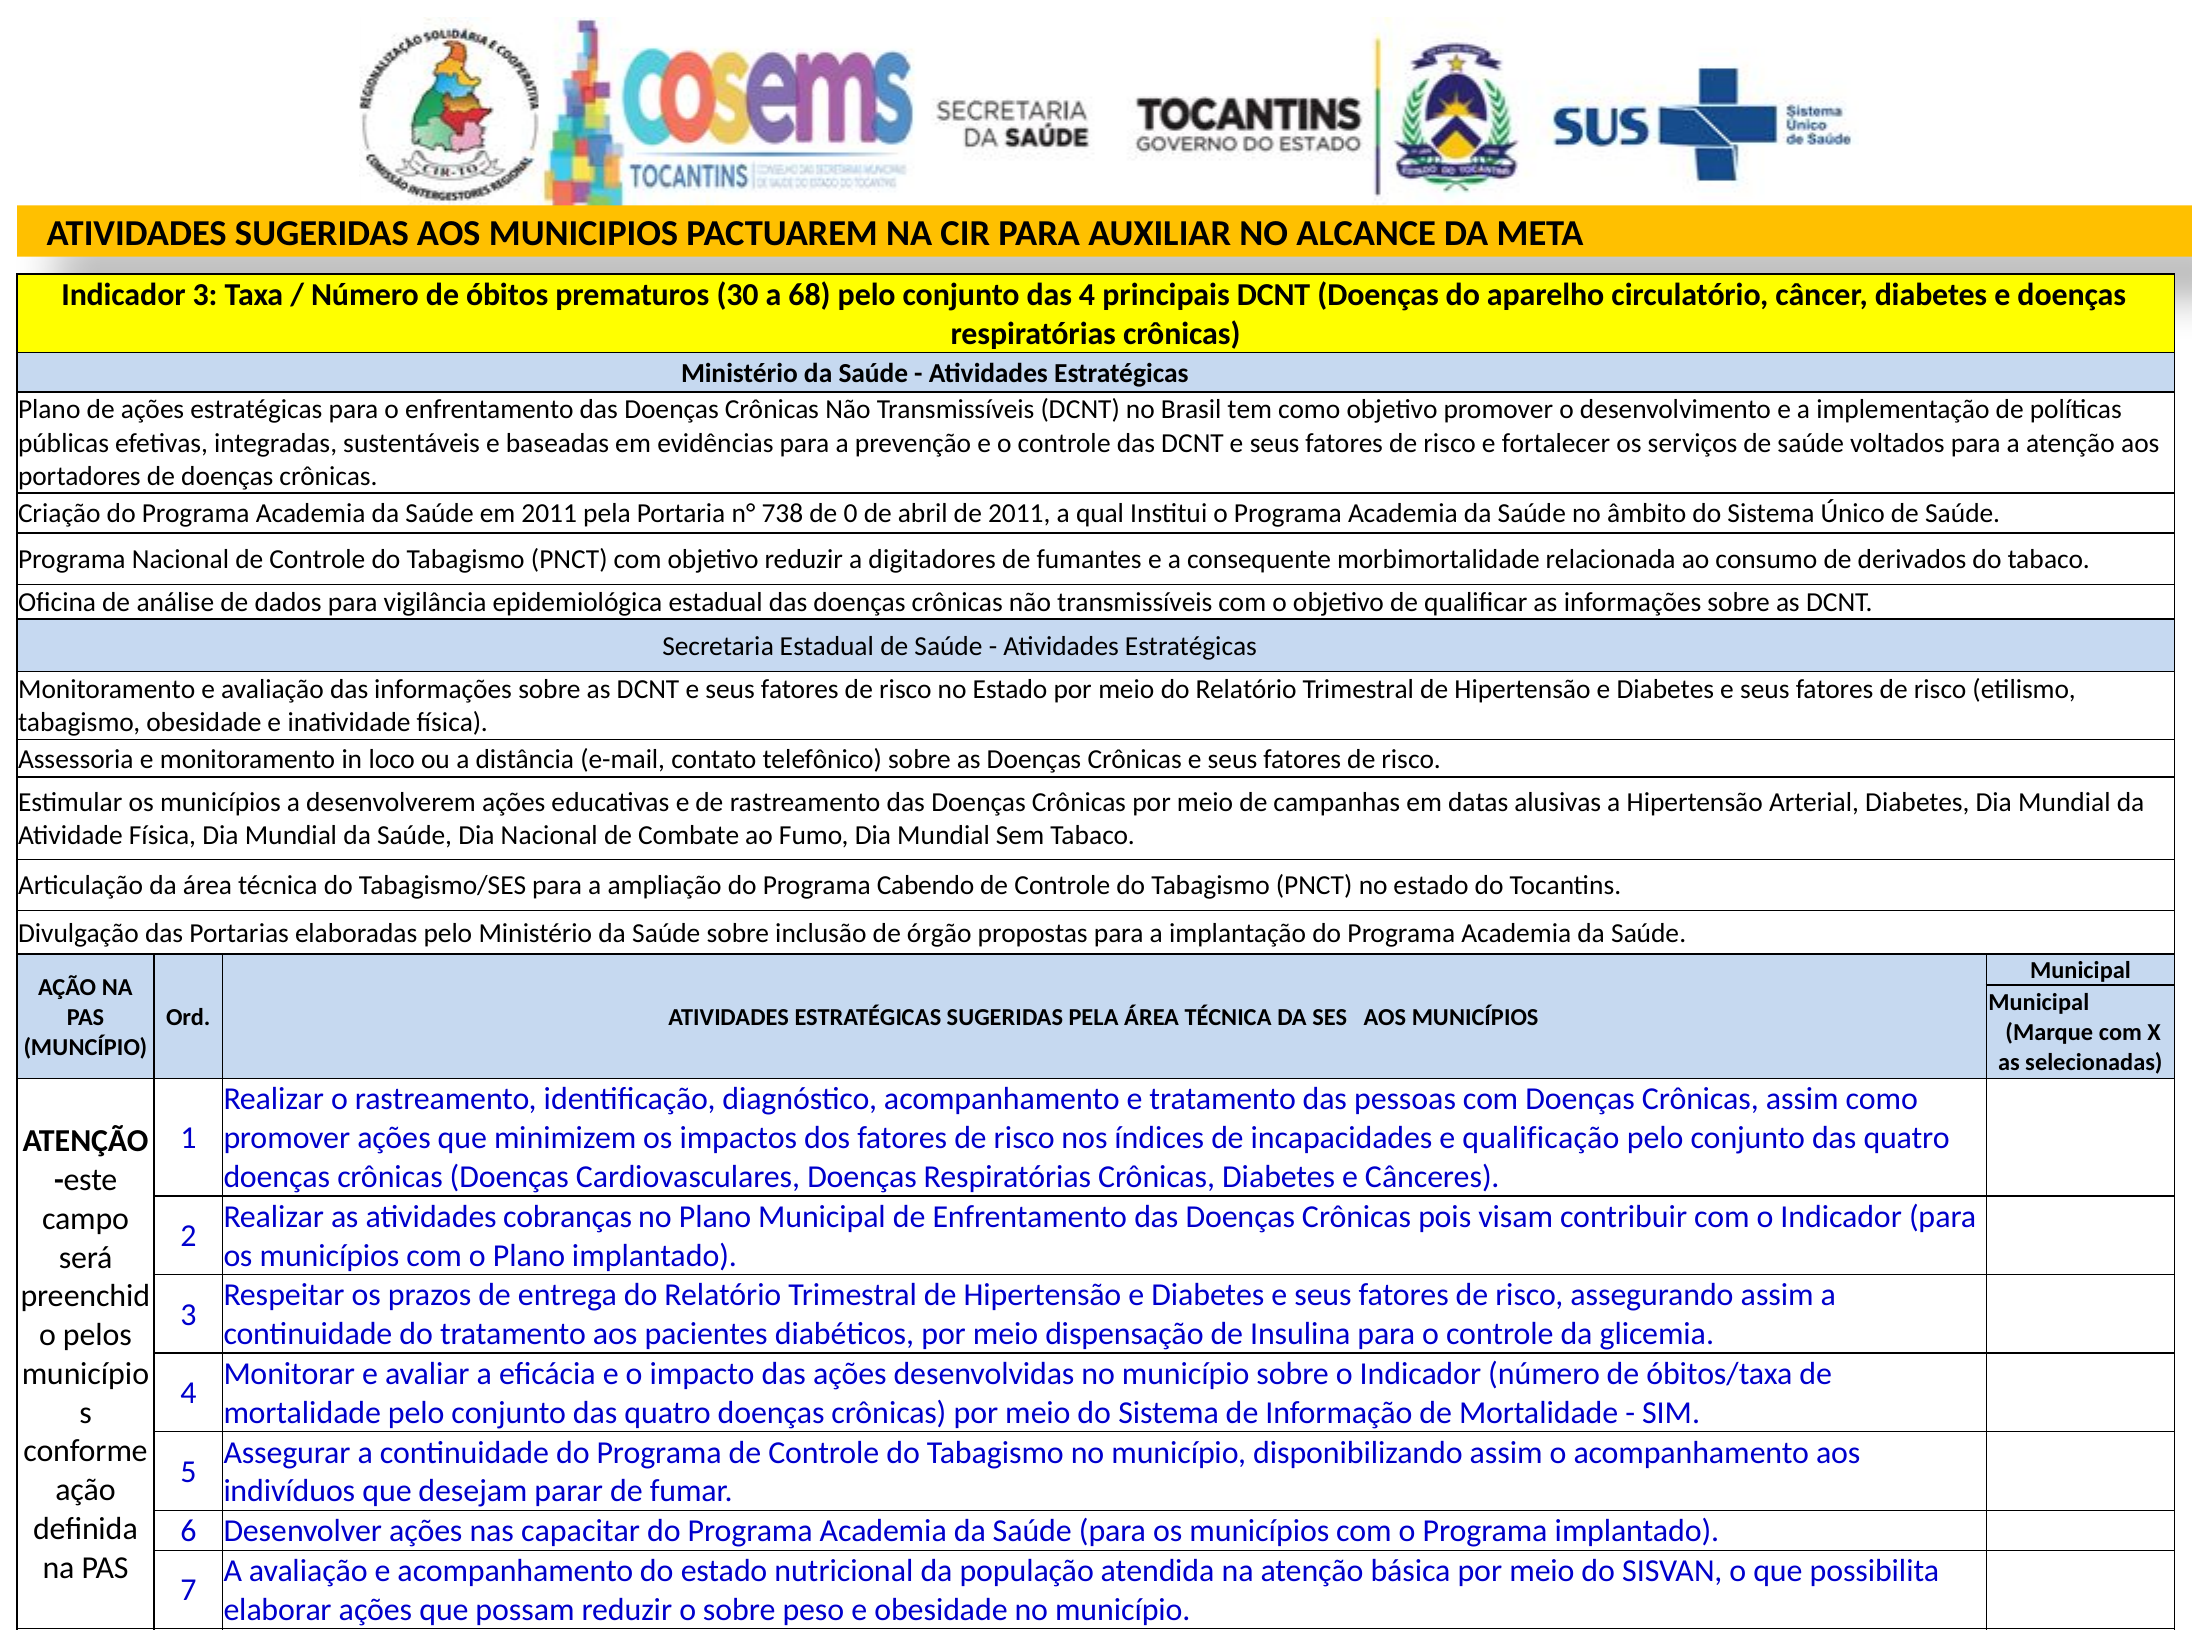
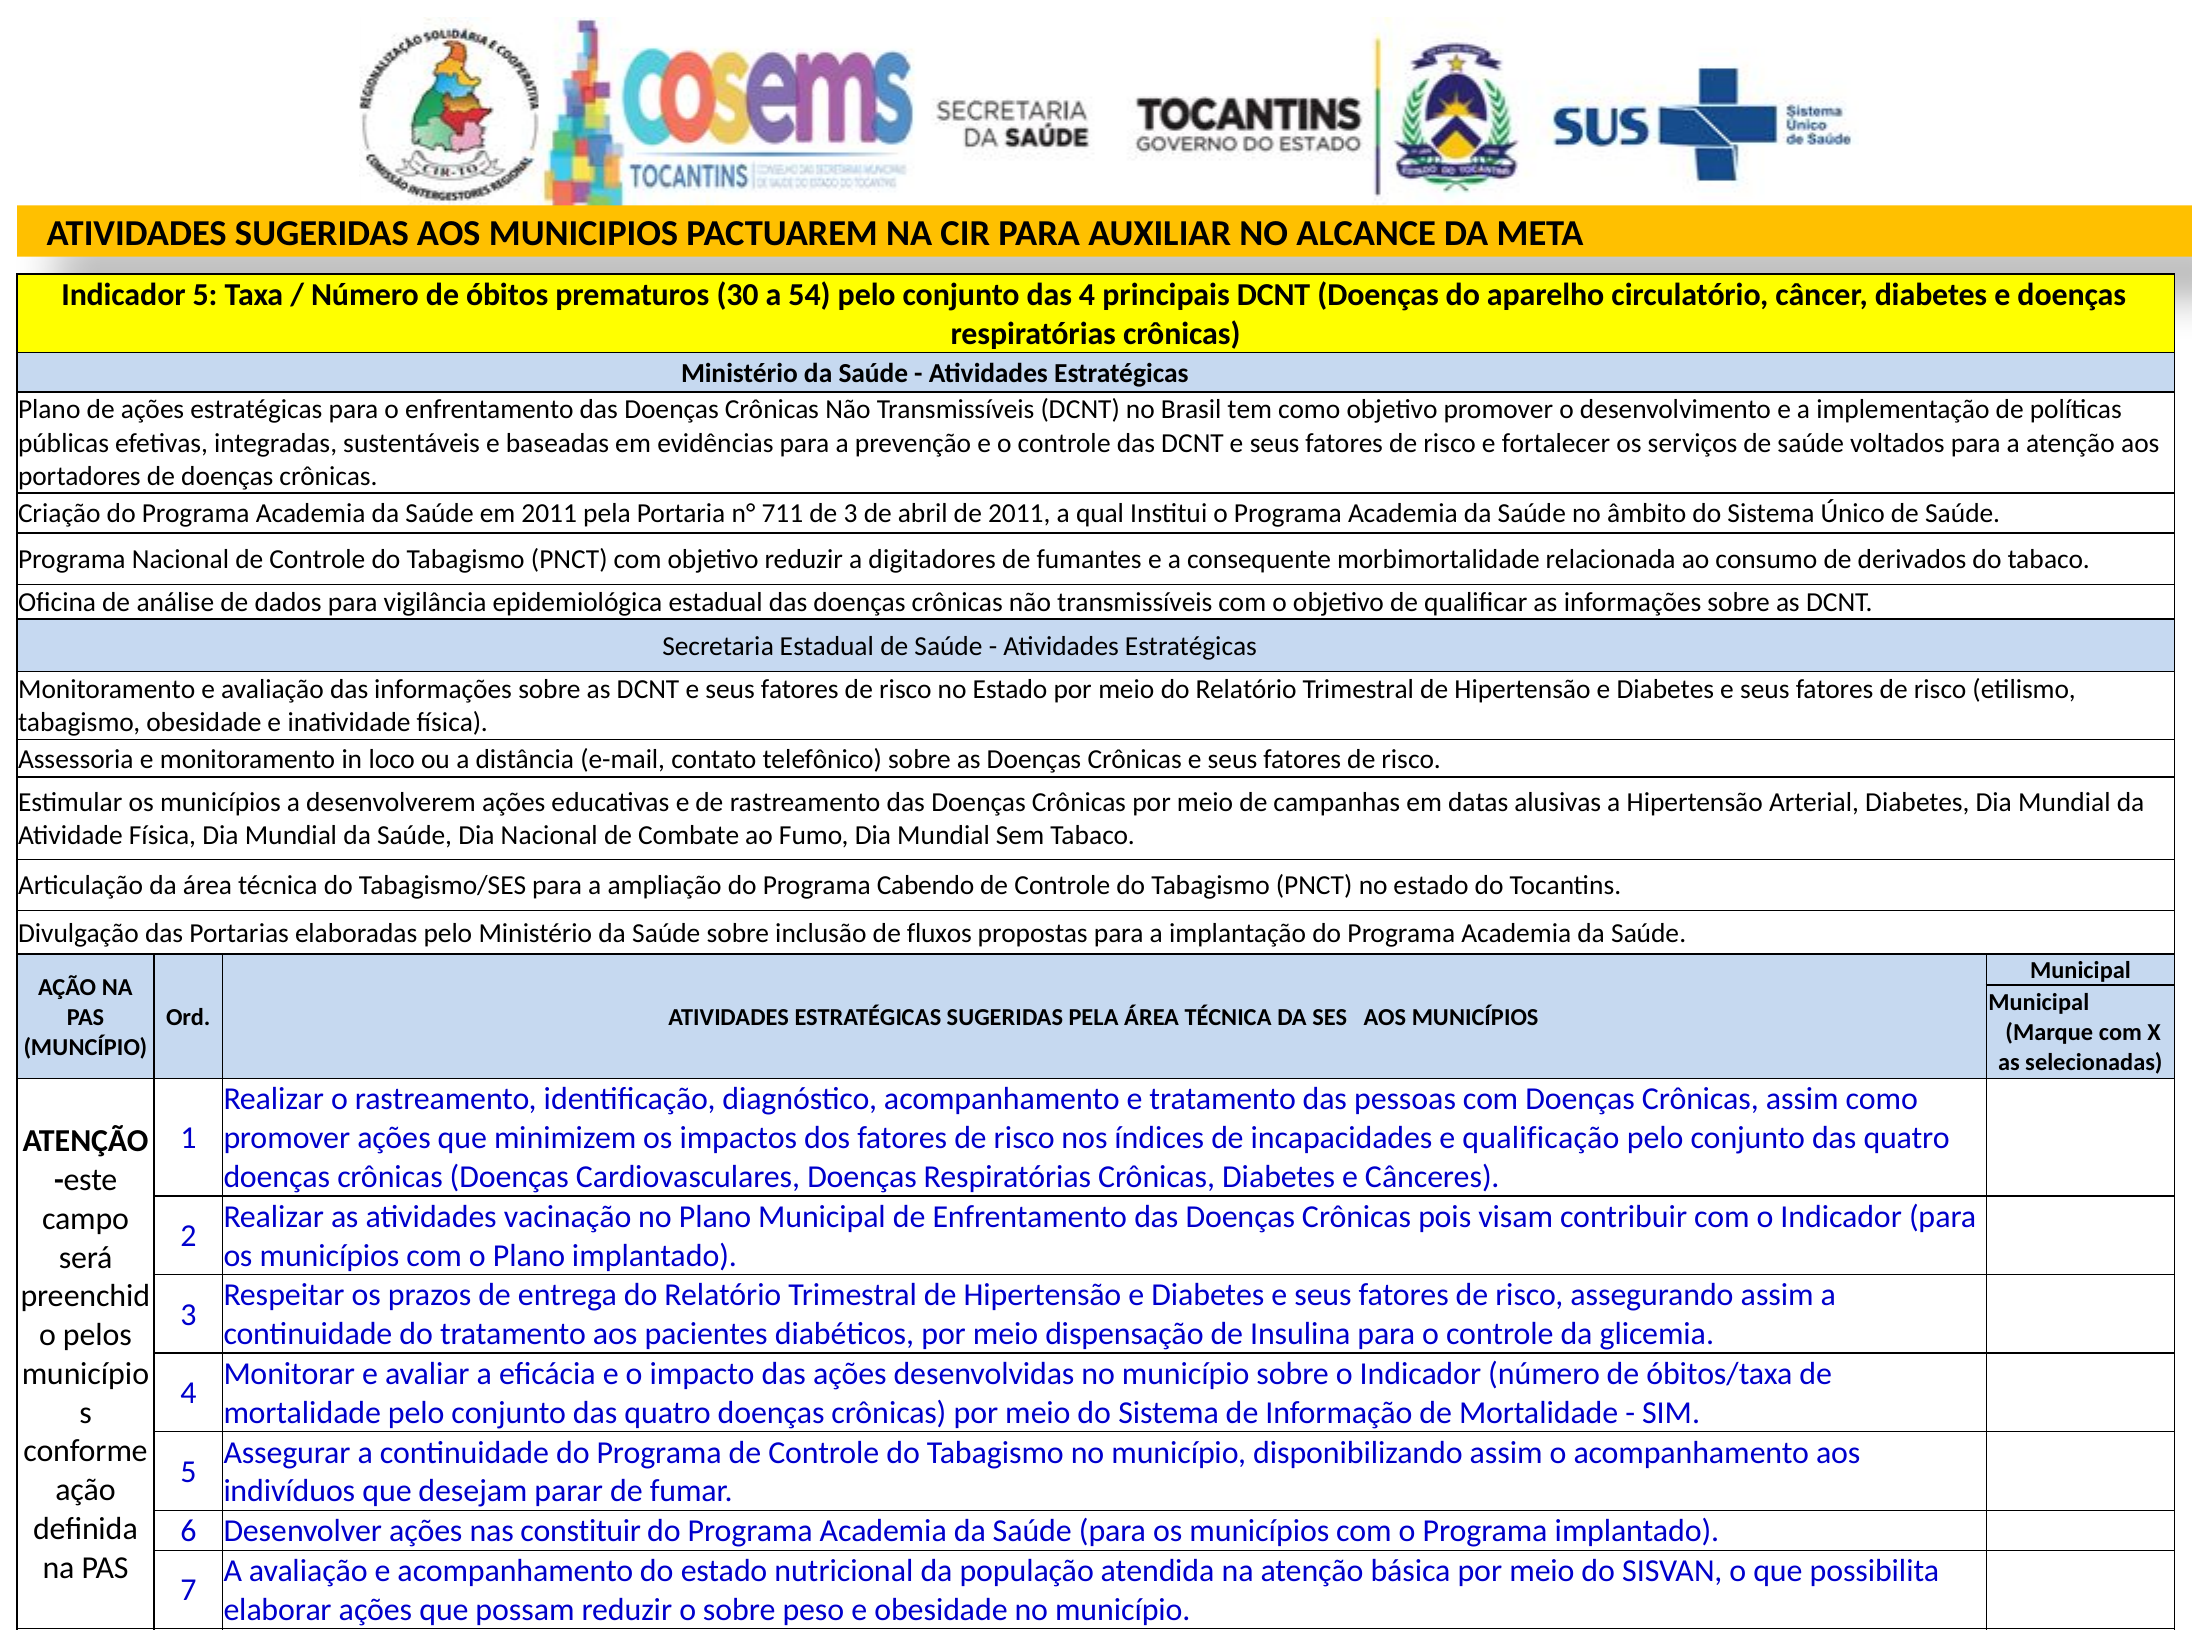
Indicador 3: 3 -> 5
68: 68 -> 54
738: 738 -> 711
de 0: 0 -> 3
órgão: órgão -> fluxos
cobranças: cobranças -> vacinação
capacitar: capacitar -> constituir
